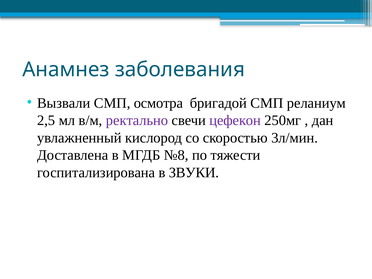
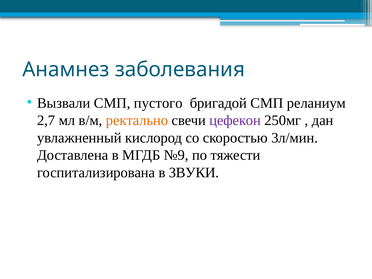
осмотра: осмотра -> пустого
2,5: 2,5 -> 2,7
ректально colour: purple -> orange
№8: №8 -> №9
